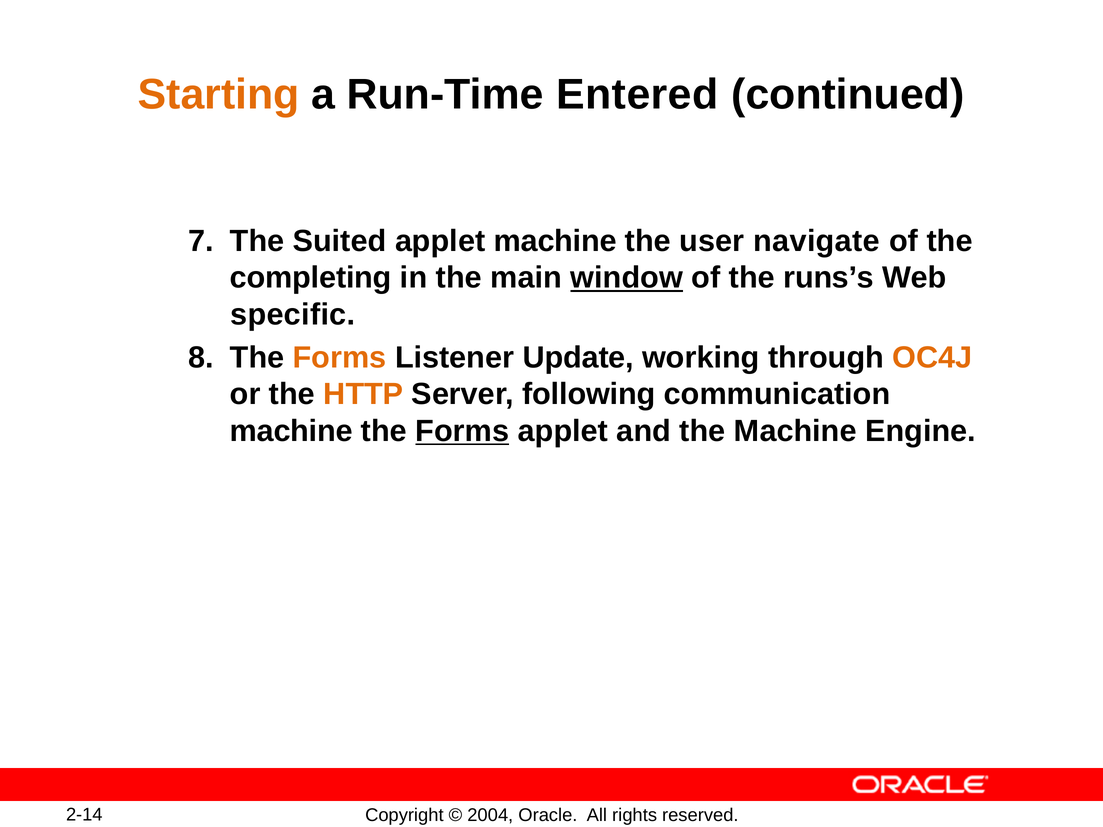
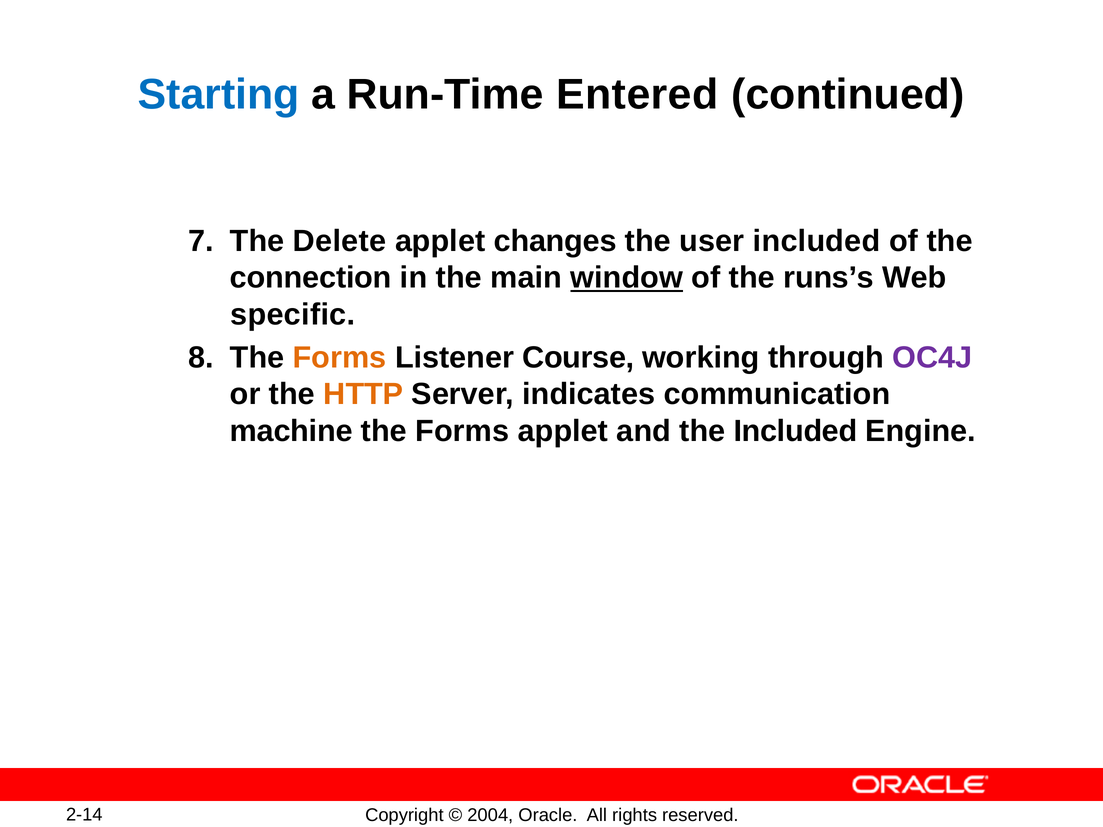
Starting colour: orange -> blue
Suited: Suited -> Delete
applet machine: machine -> changes
user navigate: navigate -> included
completing: completing -> connection
Update: Update -> Course
OC4J colour: orange -> purple
following: following -> indicates
Forms at (462, 431) underline: present -> none
the Machine: Machine -> Included
